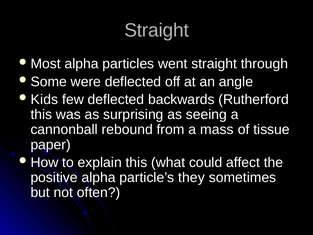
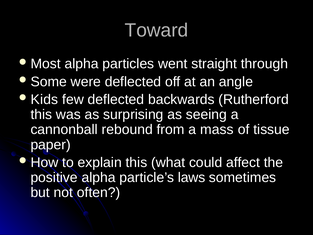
Straight at (157, 30): Straight -> Toward
they: they -> laws
